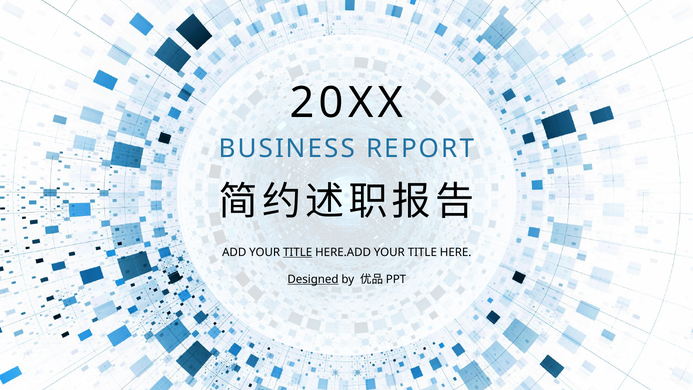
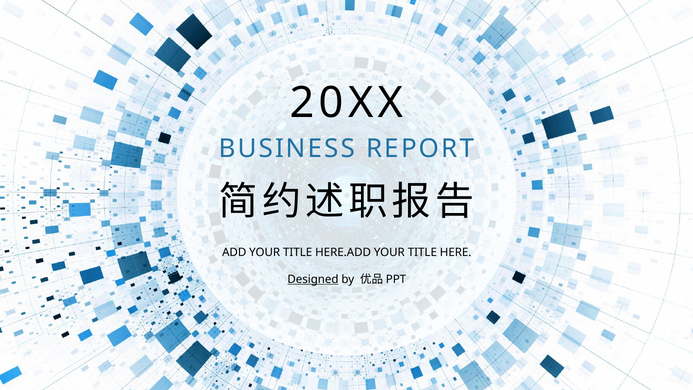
TITLE at (298, 252) underline: present -> none
